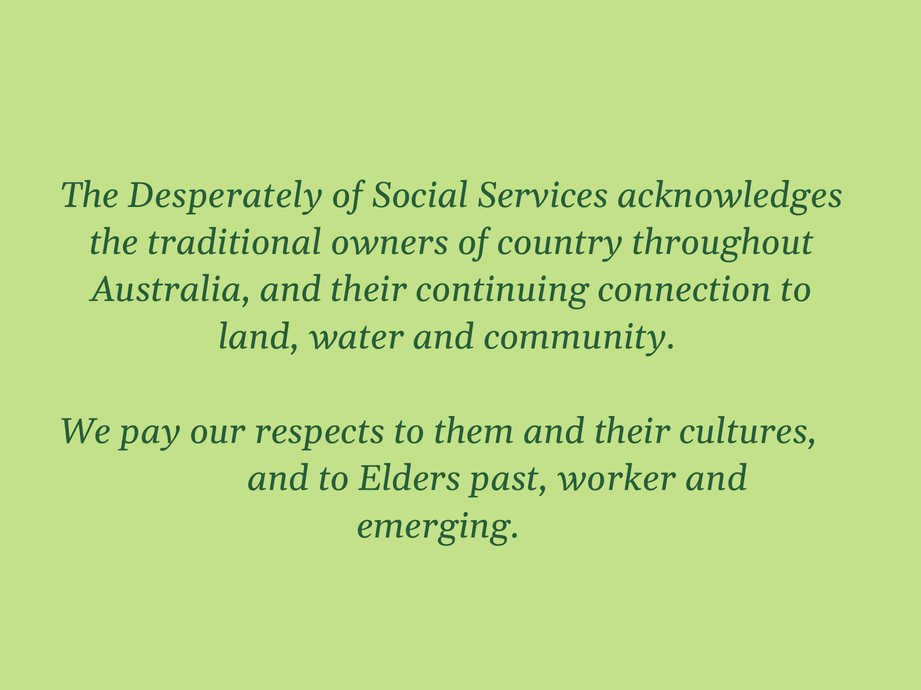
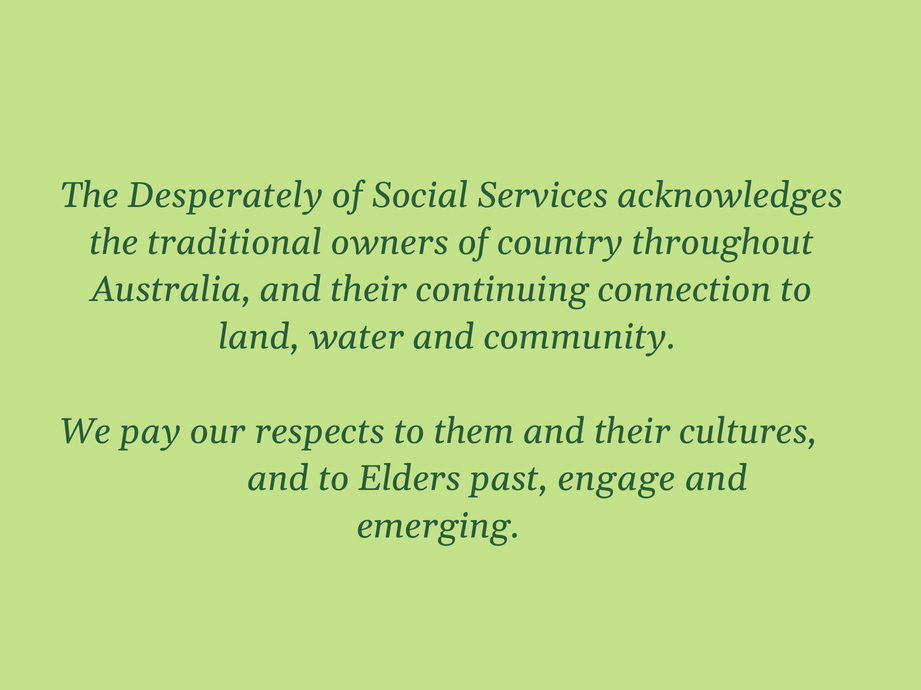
worker: worker -> engage
